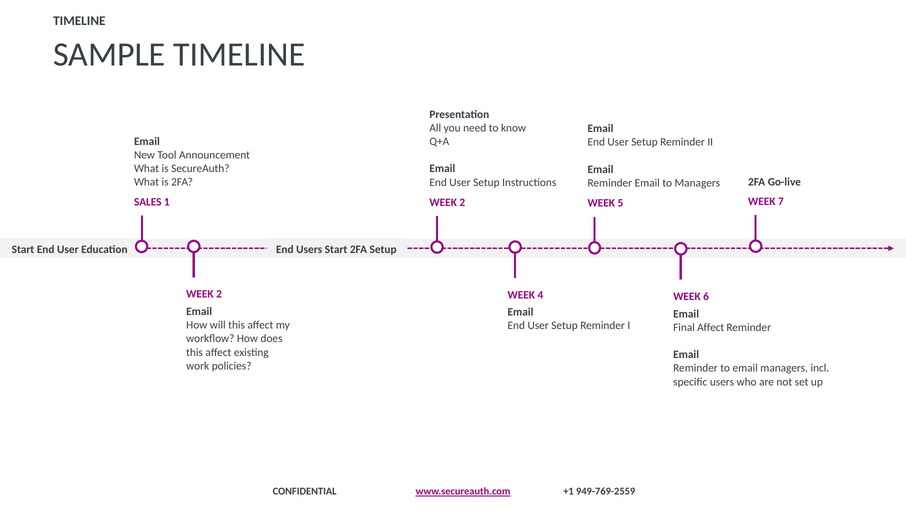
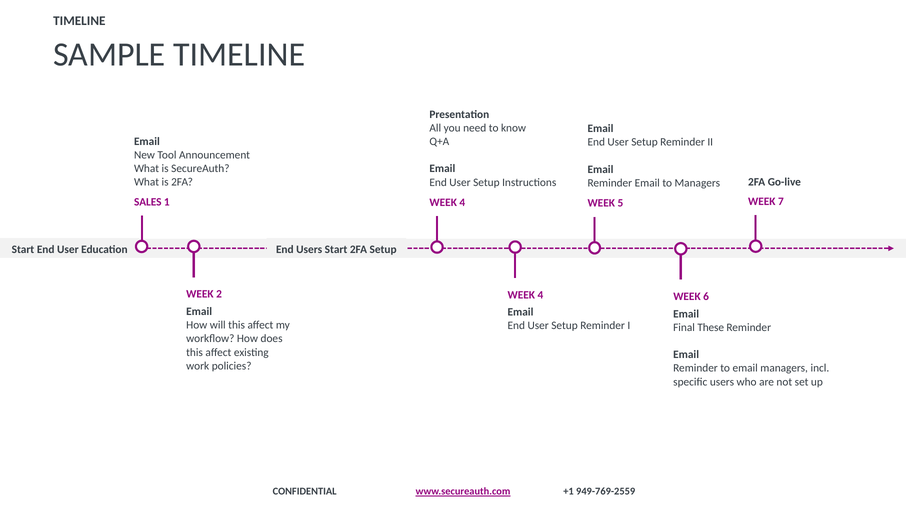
2 at (462, 202): 2 -> 4
Final Affect: Affect -> These
